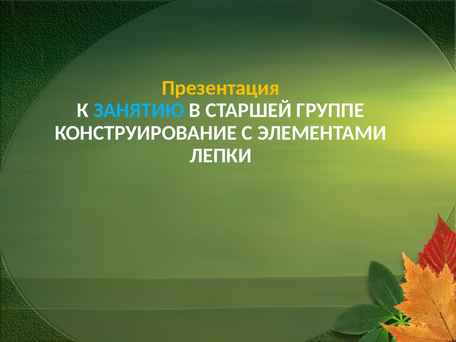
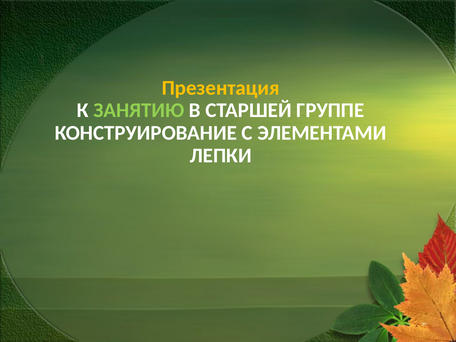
ЗАНЯТИЮ colour: light blue -> light green
